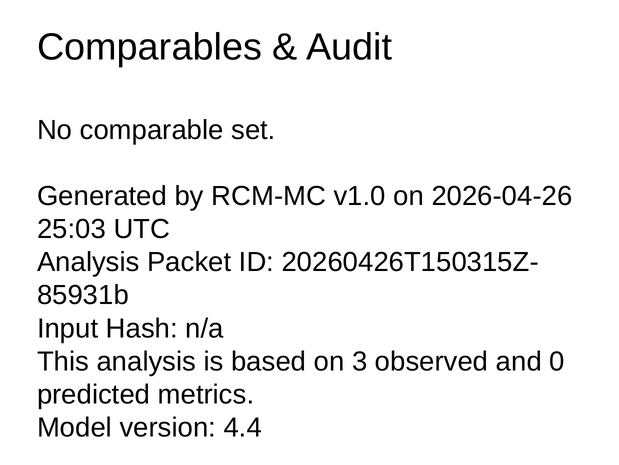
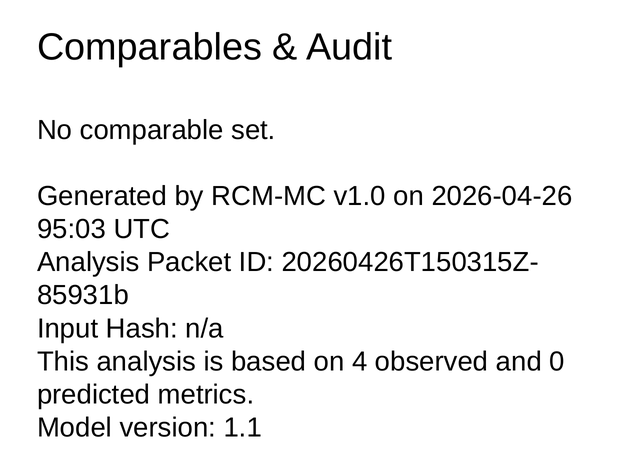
25:03: 25:03 -> 95:03
3: 3 -> 4
4.4: 4.4 -> 1.1
